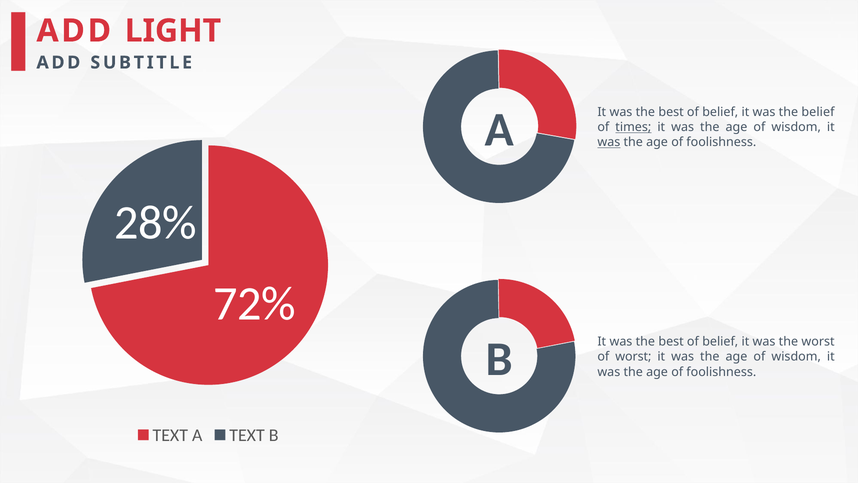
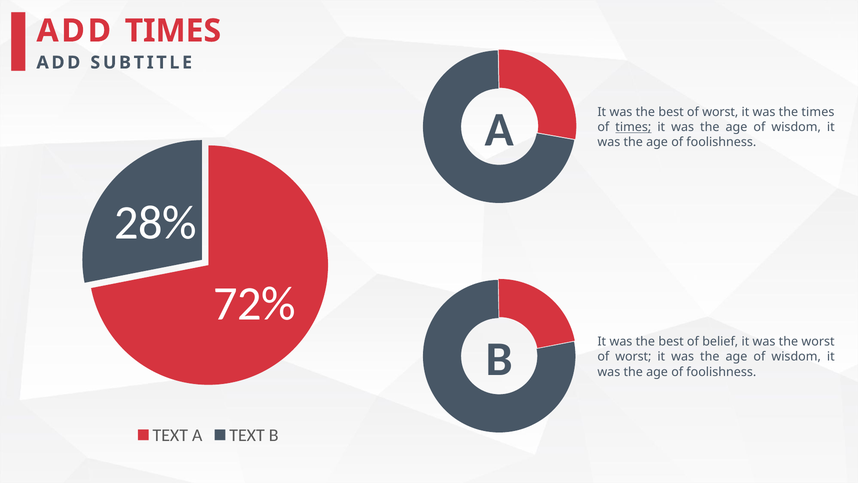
ADD LIGHT: LIGHT -> TIMES
belief at (720, 112): belief -> worst
the belief: belief -> times
was at (609, 142) underline: present -> none
